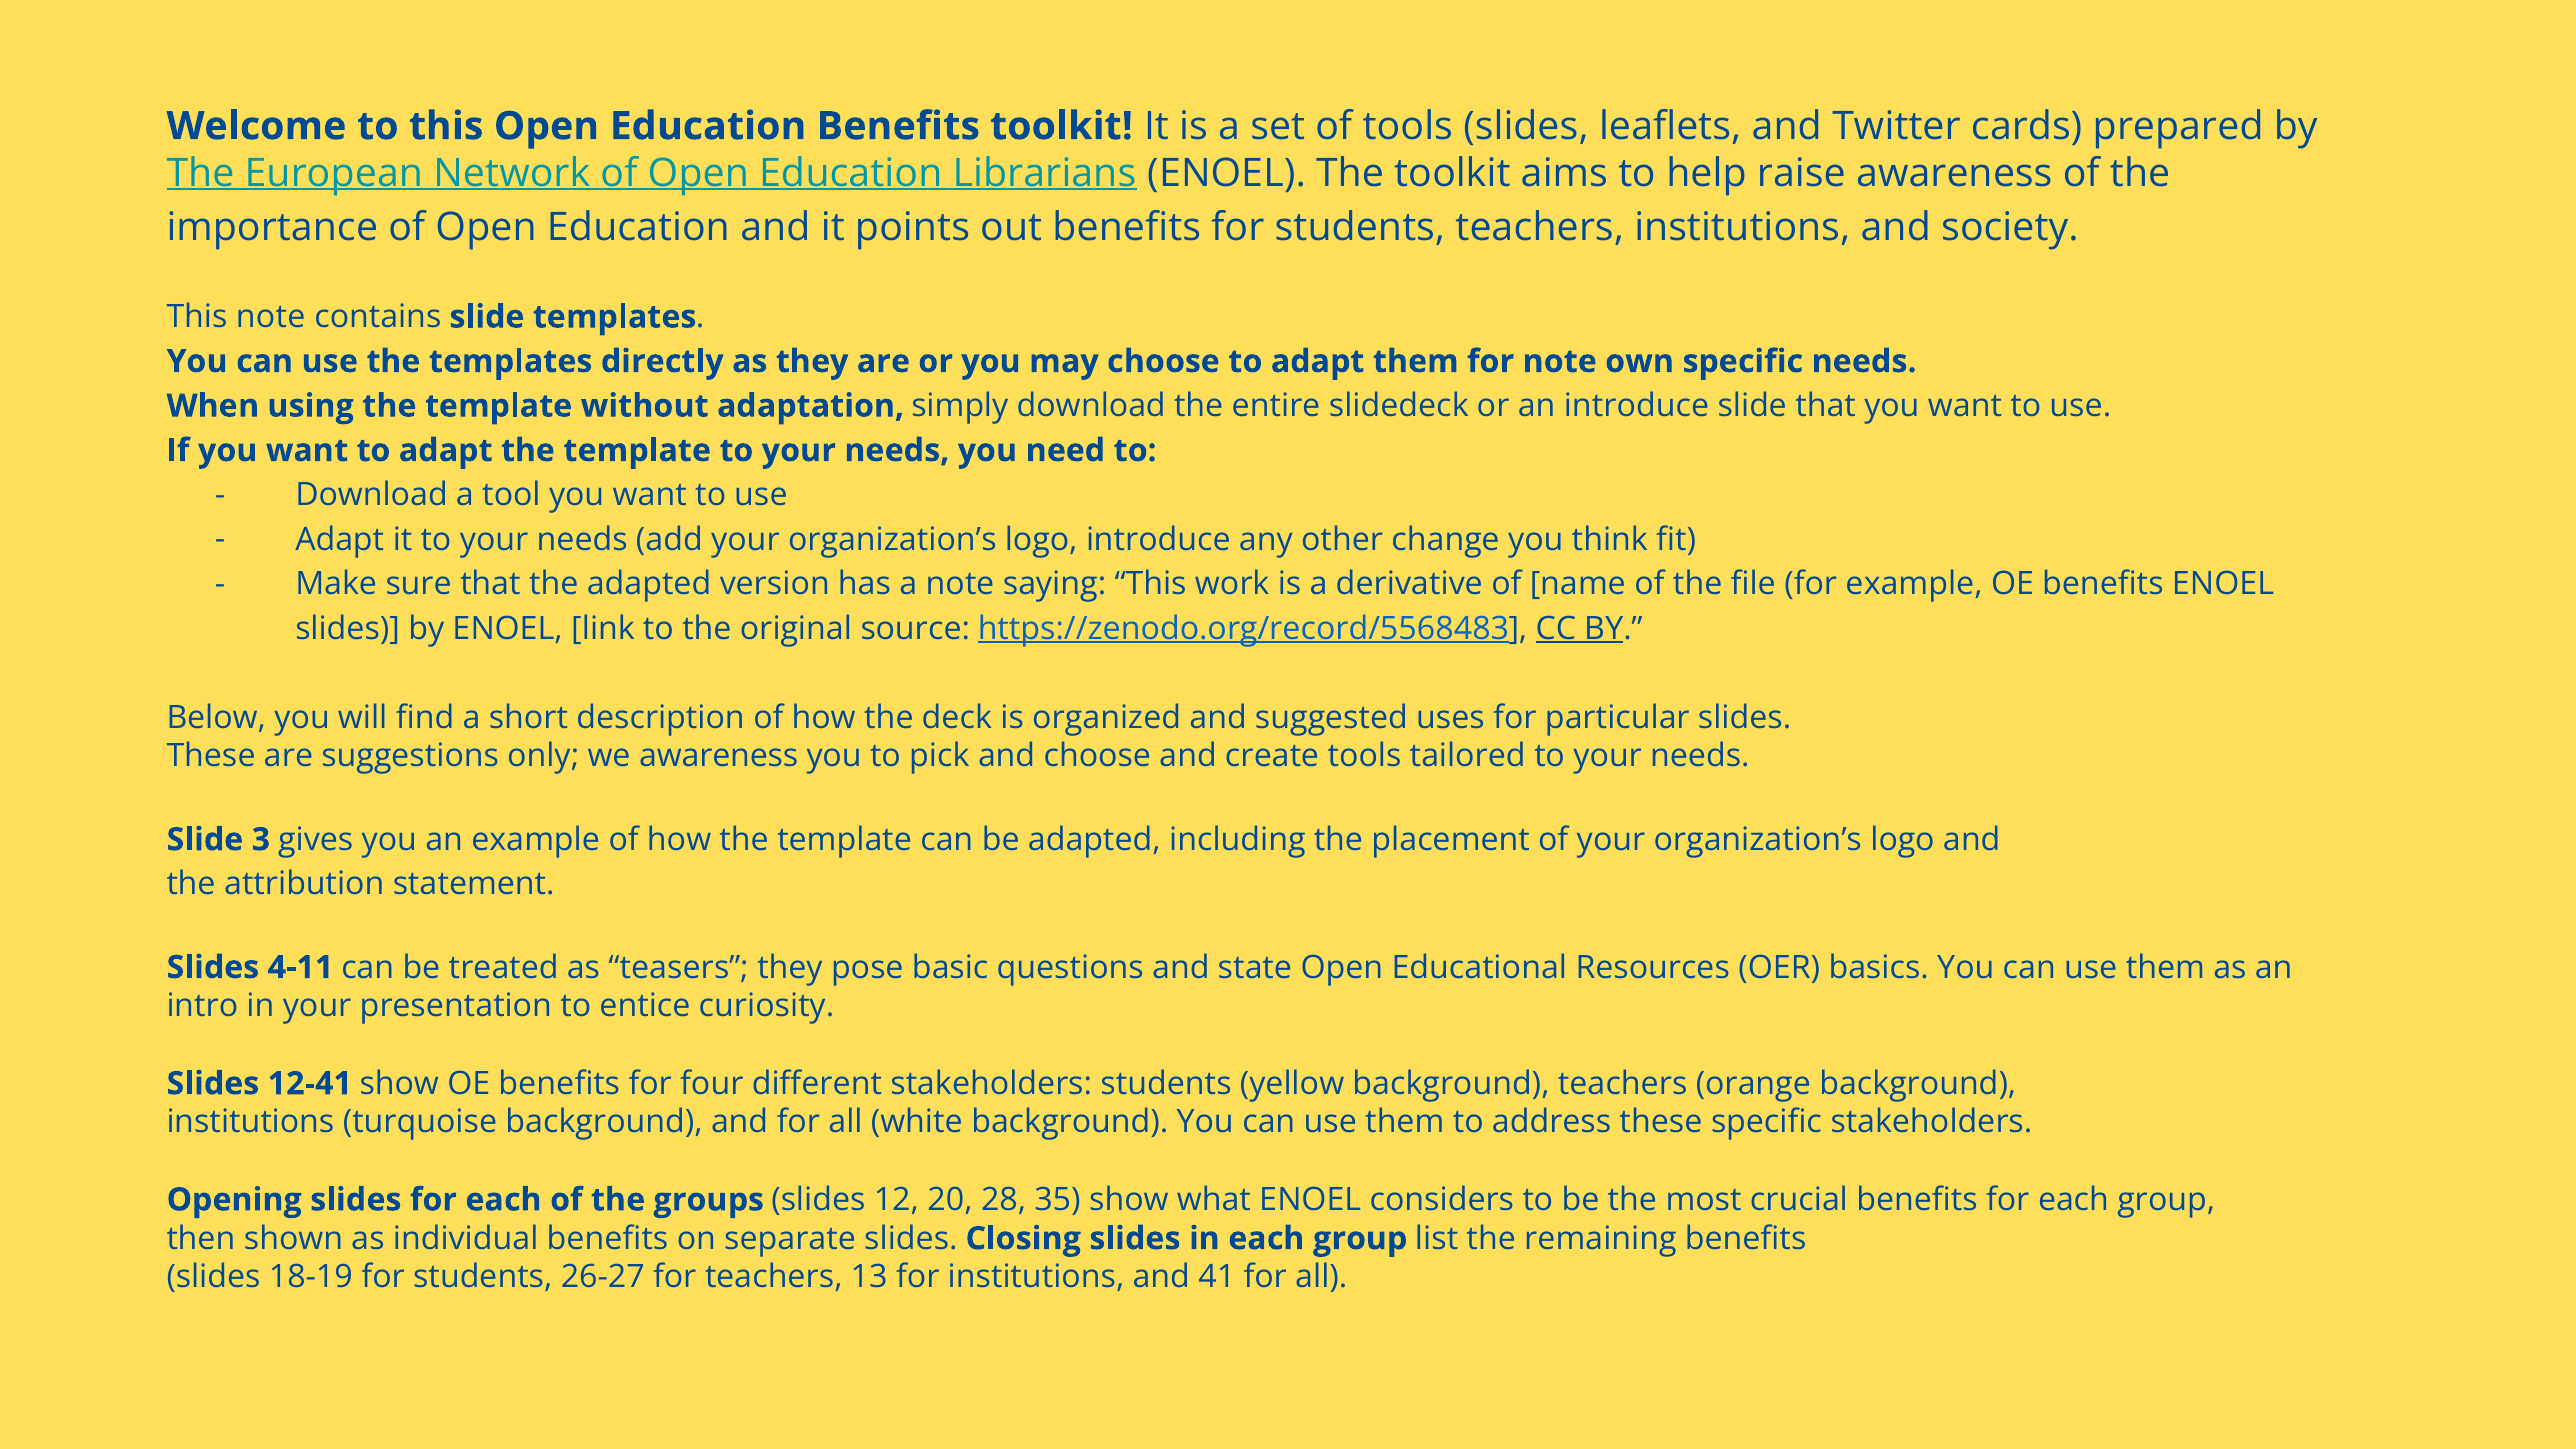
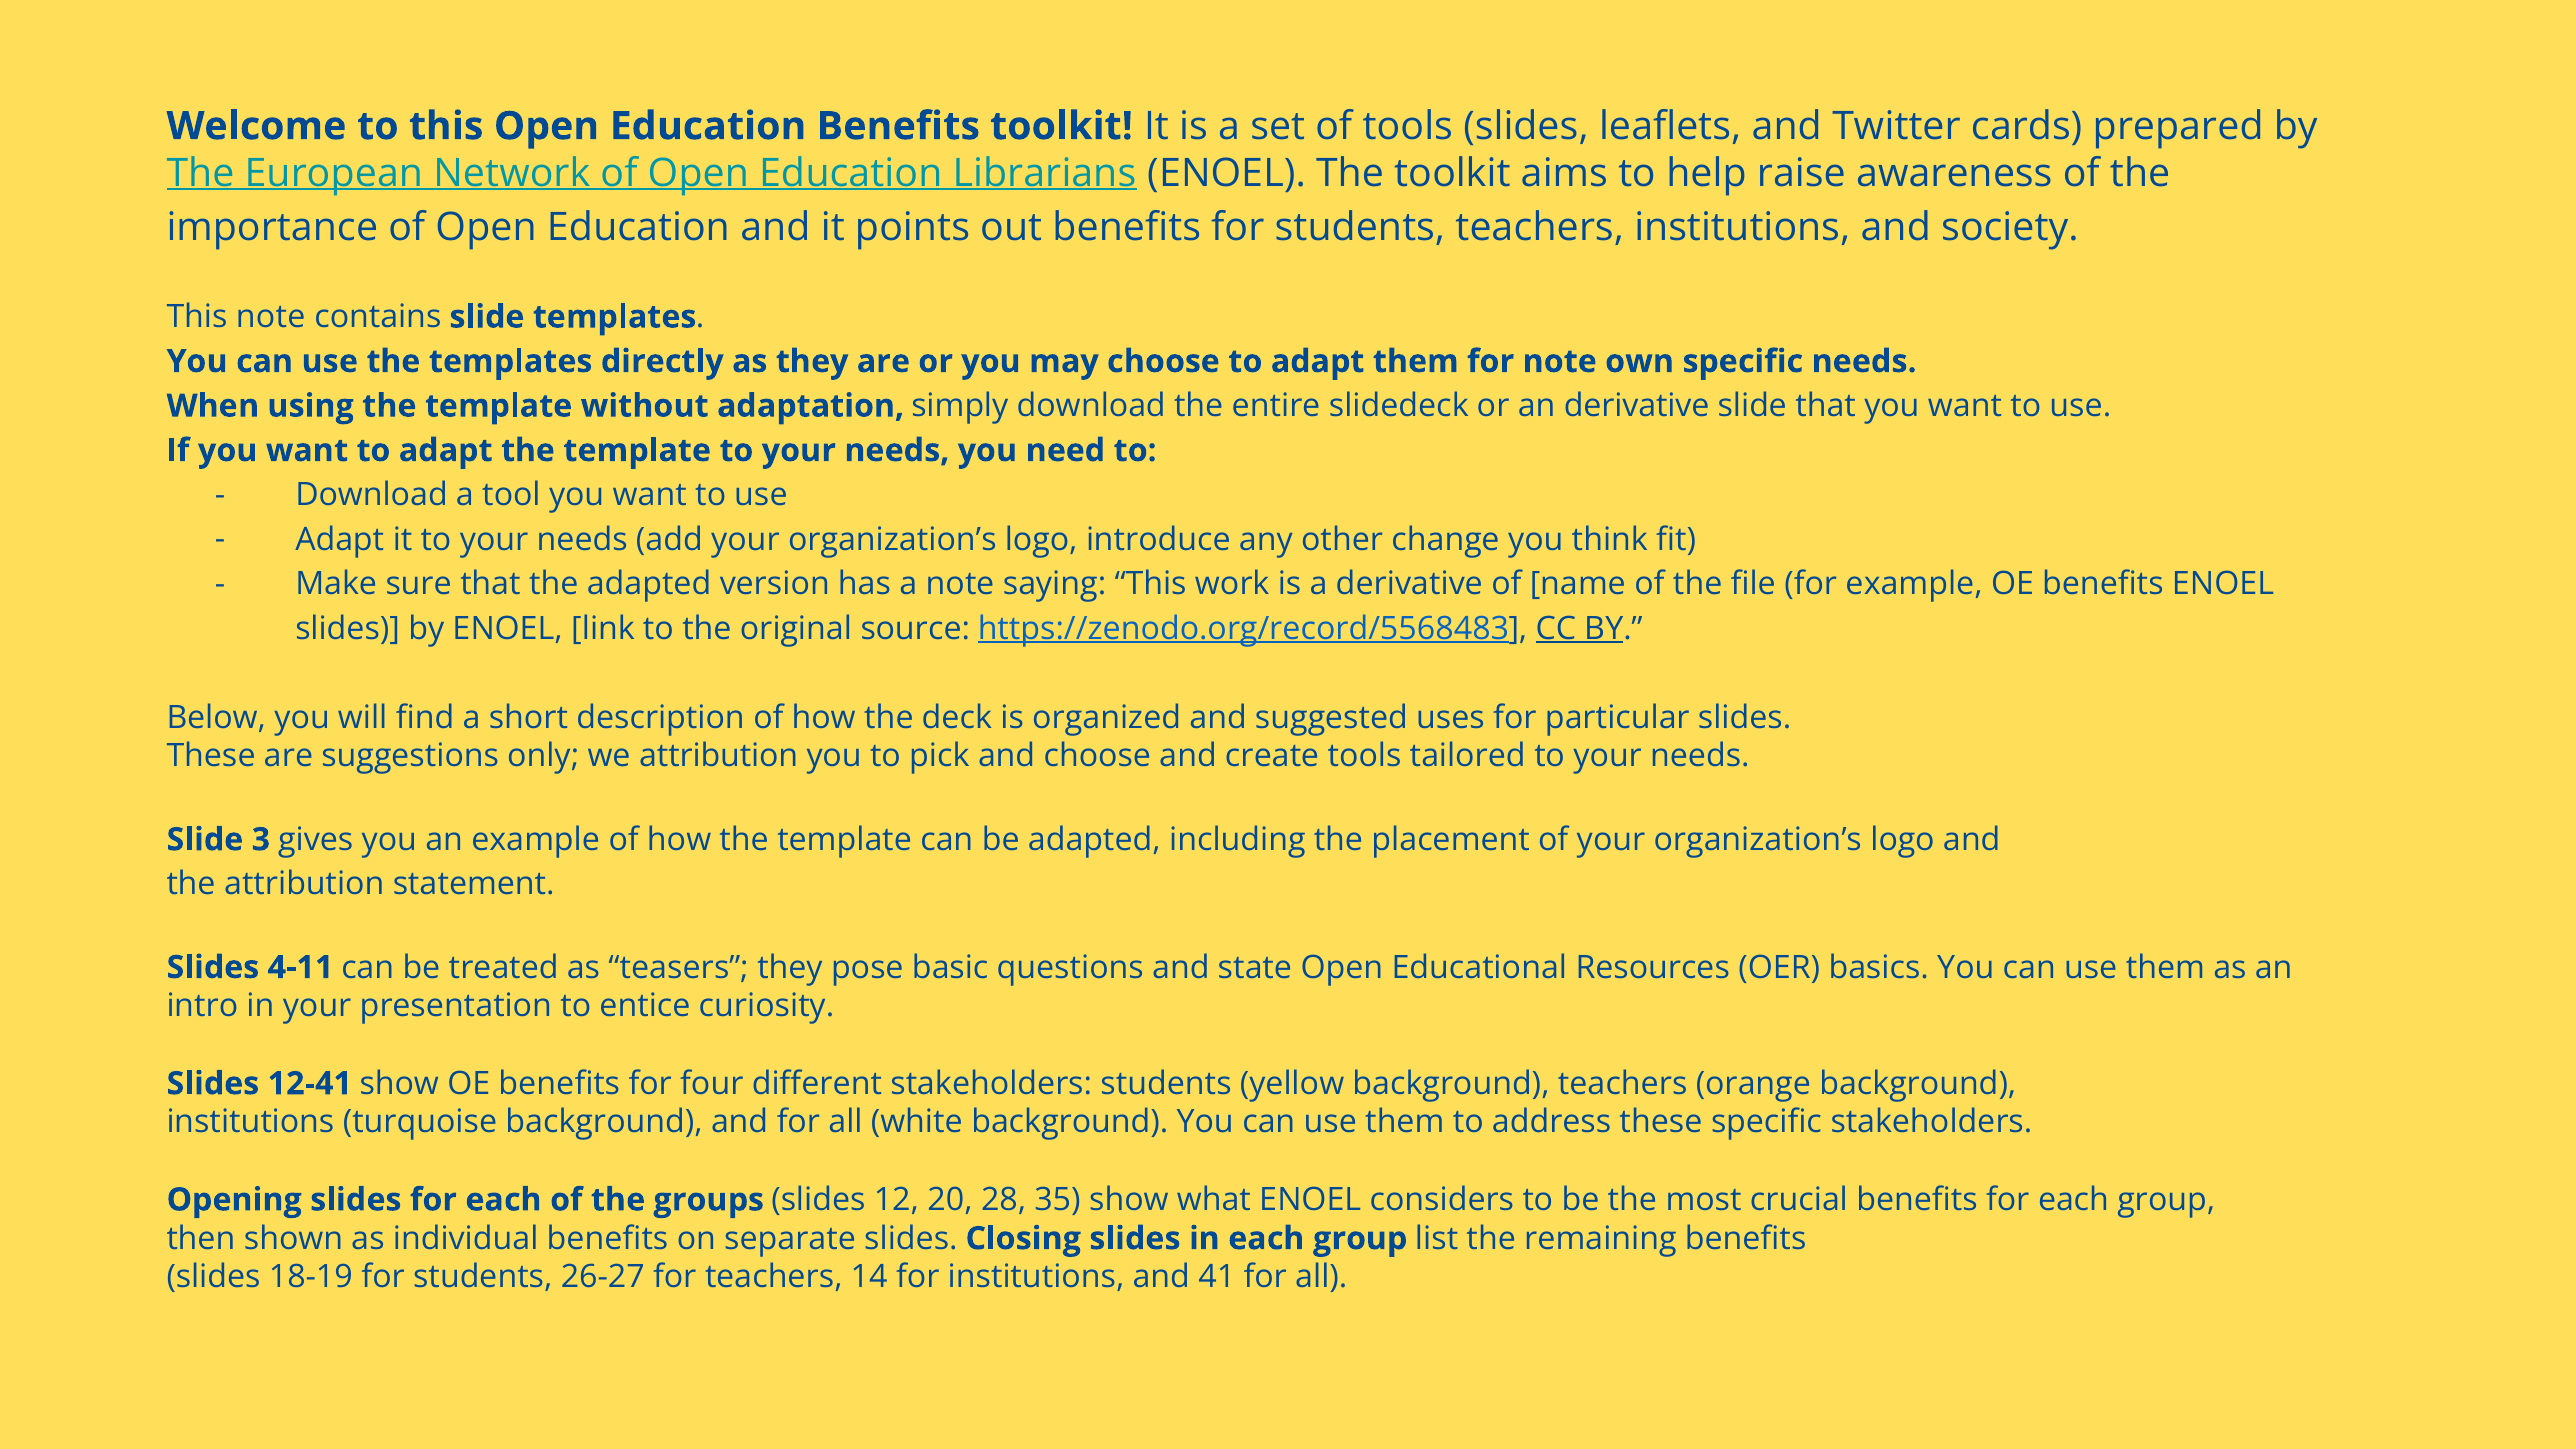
an introduce: introduce -> derivative
we awareness: awareness -> attribution
13: 13 -> 14
